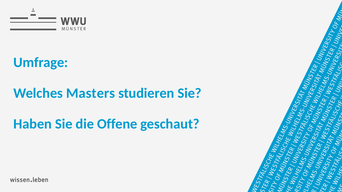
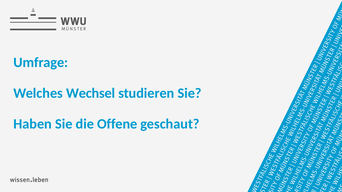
Masters: Masters -> Wechsel
